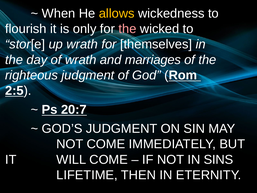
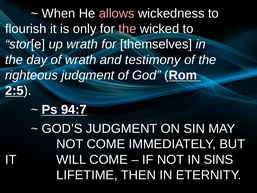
allows colour: yellow -> pink
marriages: marriages -> testimony
20:7: 20:7 -> 94:7
